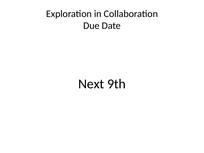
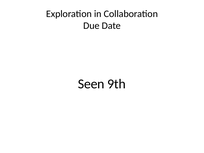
Next: Next -> Seen
